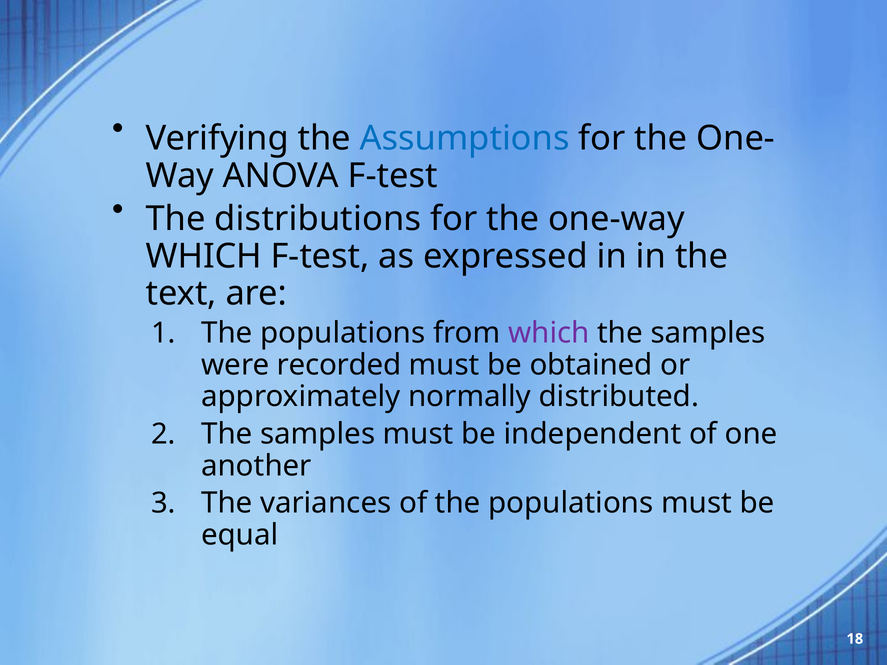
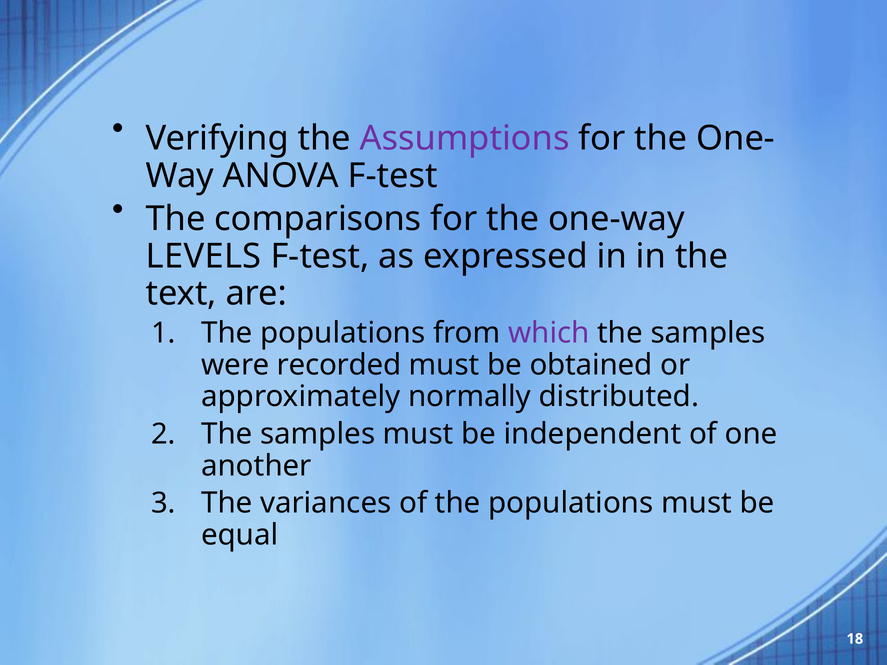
Assumptions colour: blue -> purple
distributions: distributions -> comparisons
WHICH at (204, 256): WHICH -> LEVELS
